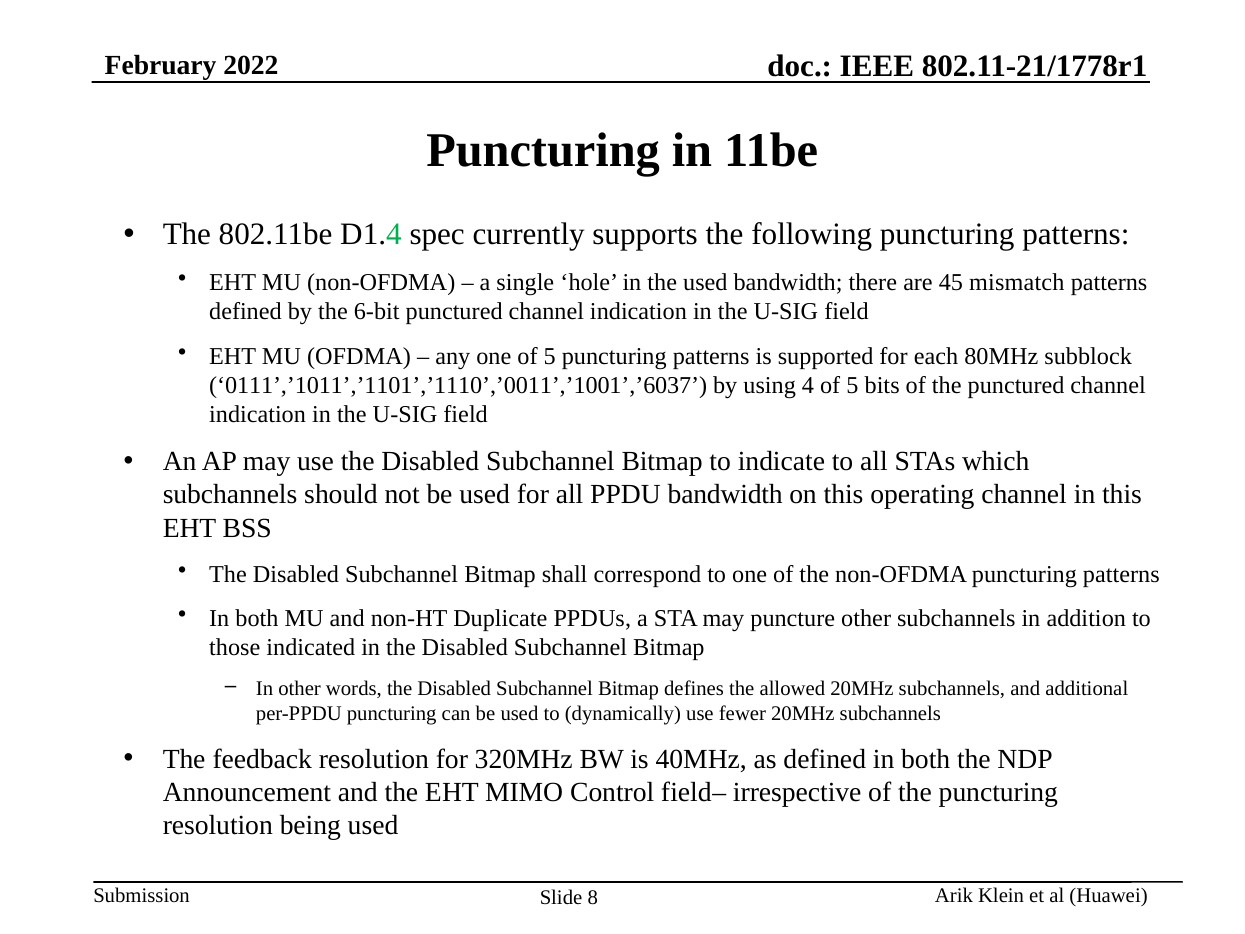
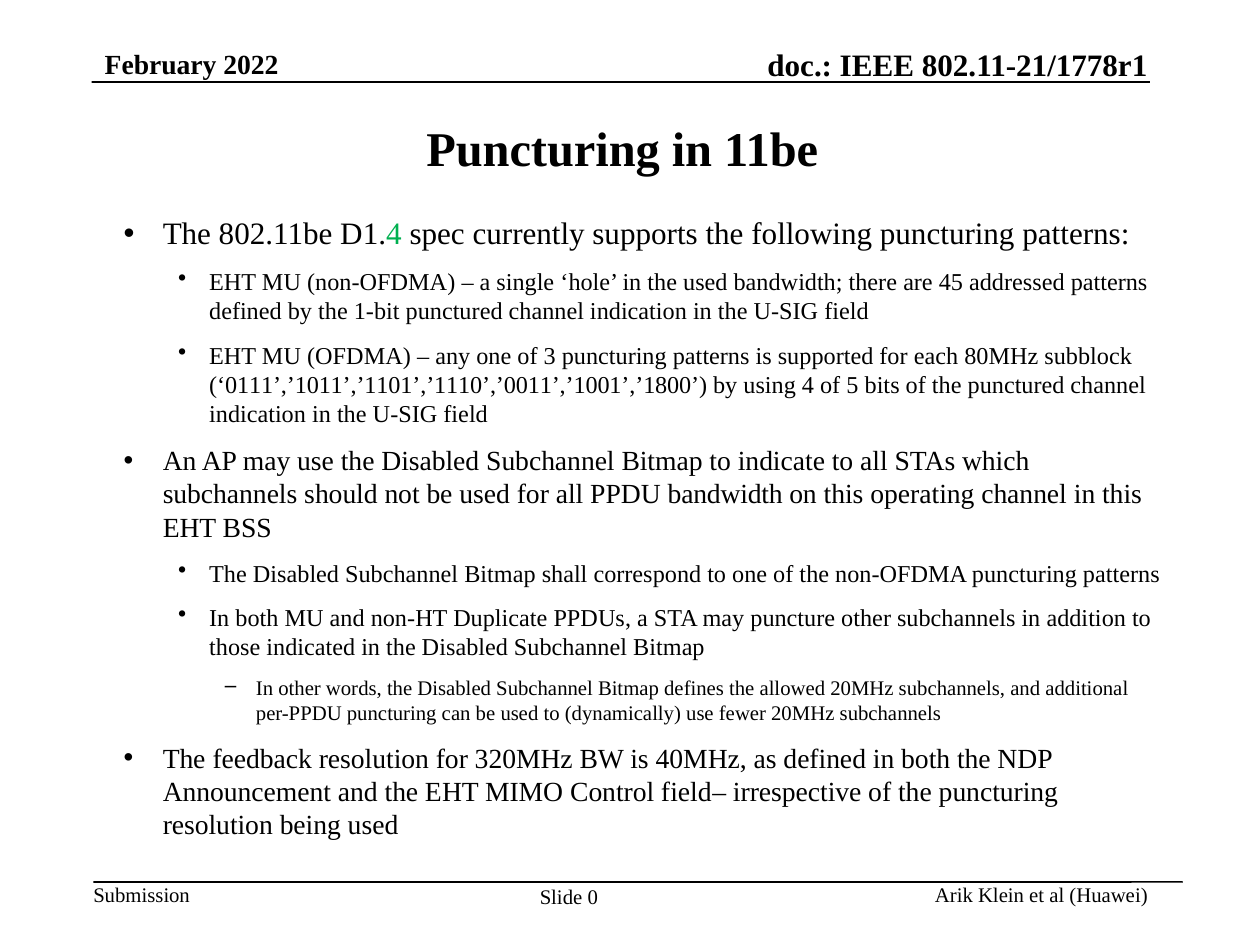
mismatch: mismatch -> addressed
6-bit: 6-bit -> 1-bit
one of 5: 5 -> 3
0111’,’1011’,’1101’,’1110’,’0011’,’1001’,’6037: 0111’,’1011’,’1101’,’1110’,’0011’,’1001’,’6037 -> 0111’,’1011’,’1101’,’1110’,’0011’,’1001’,’1800
8: 8 -> 0
